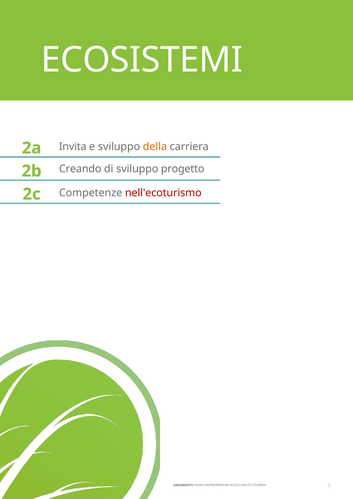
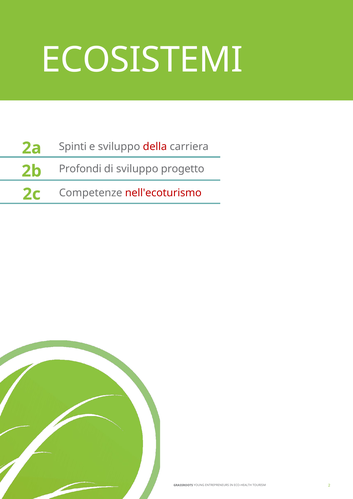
Invita: Invita -> Spinti
della colour: orange -> red
Creando: Creando -> Profondi
